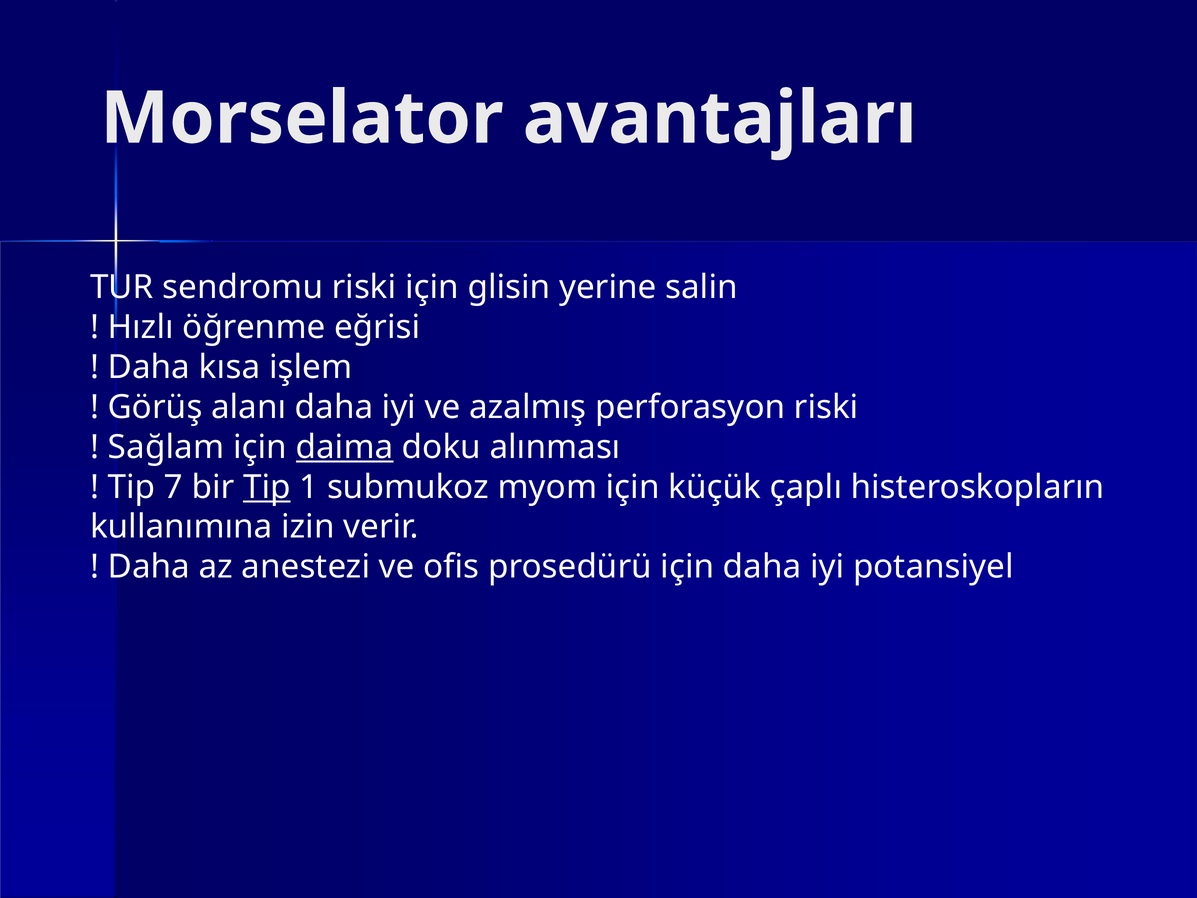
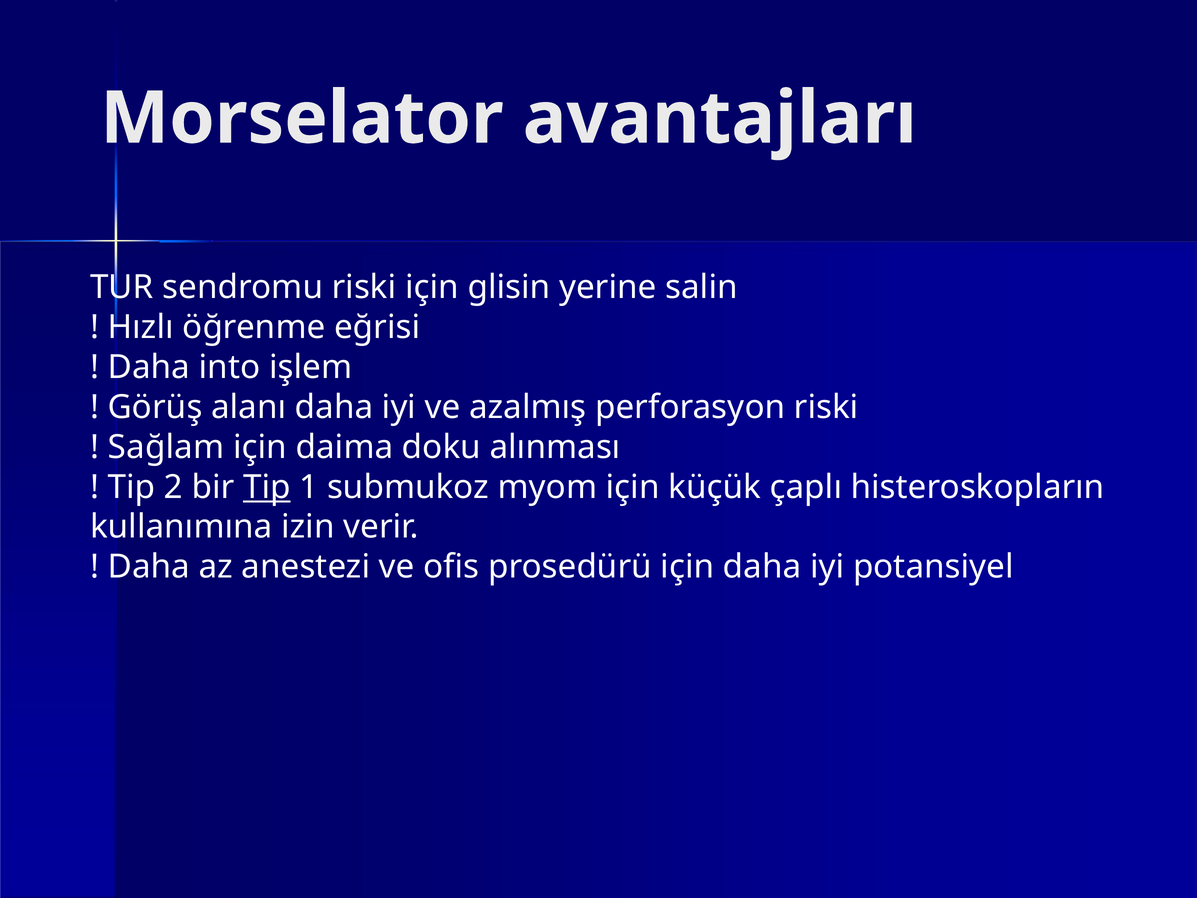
kısa: kısa -> into
daima underline: present -> none
7: 7 -> 2
